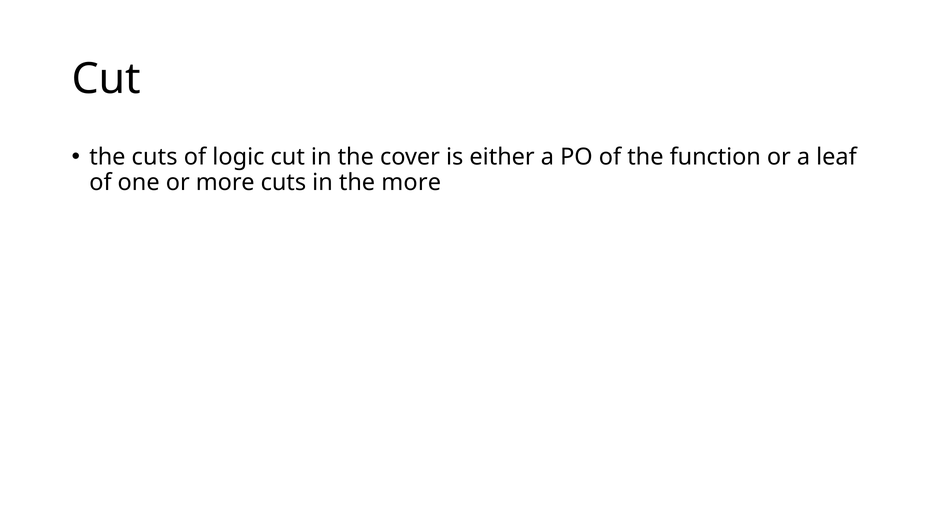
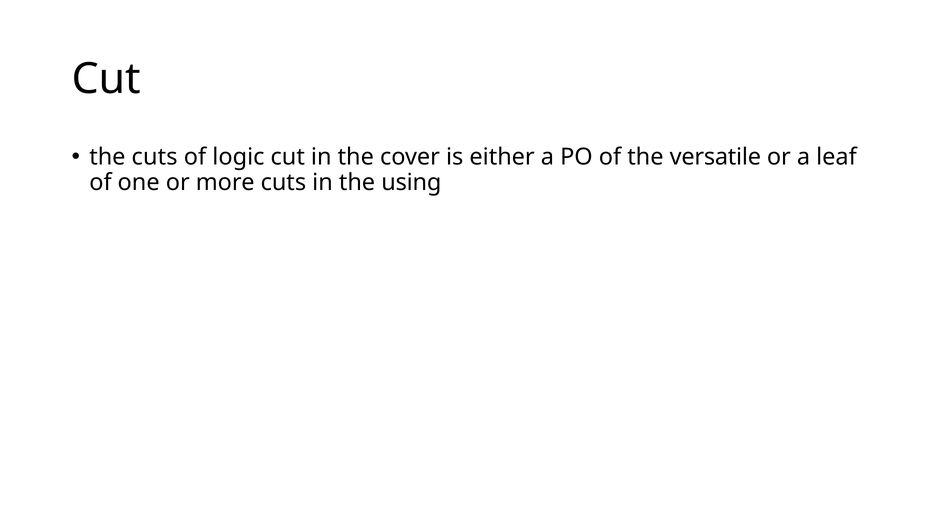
function: function -> versatile
the more: more -> using
